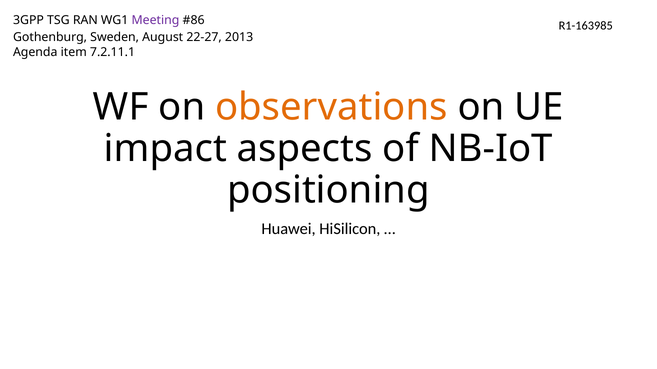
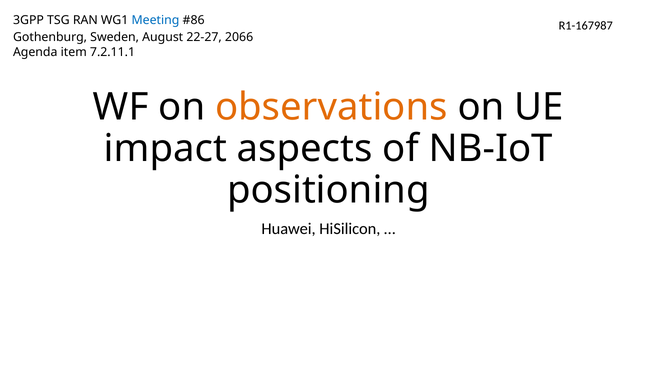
Meeting colour: purple -> blue
R1-163985: R1-163985 -> R1-167987
2013: 2013 -> 2066
